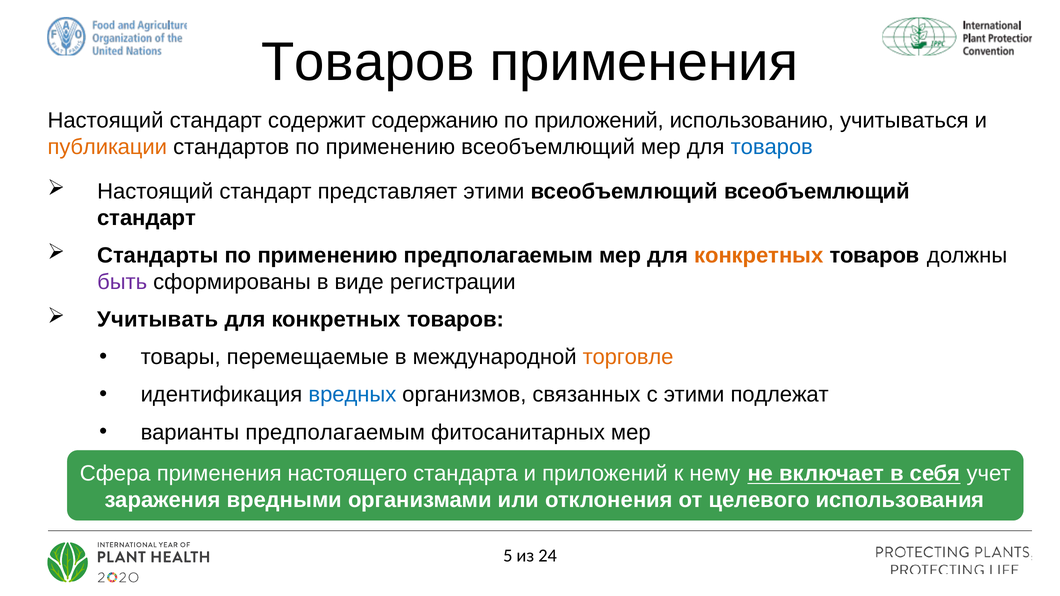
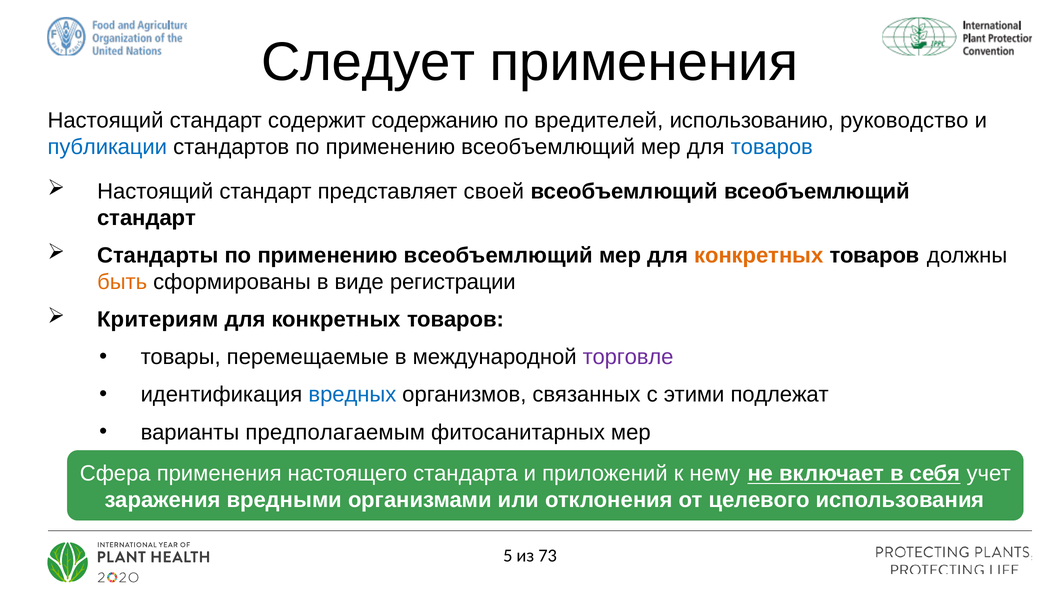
Товаров at (368, 62): Товаров -> Следует
по приложений: приложений -> вредителей
учитываться: учитываться -> руководство
публикации colour: orange -> blue
представляет этими: этими -> своей
Стандарты по применению предполагаемым: предполагаемым -> всеобъемлющий
быть colour: purple -> orange
Учитывать: Учитывать -> Критериям
торговле colour: orange -> purple
24: 24 -> 73
